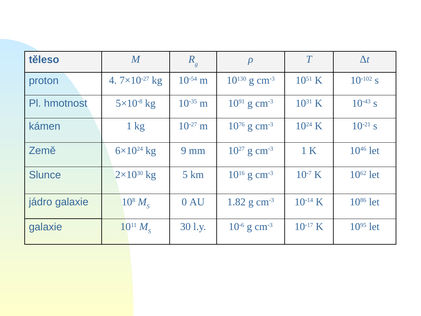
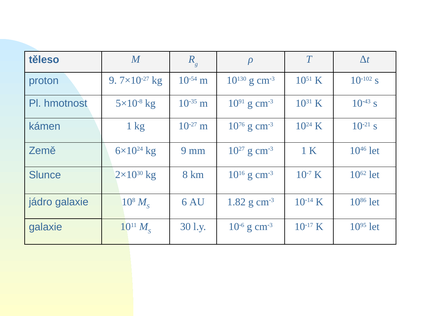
proton 4: 4 -> 9
5: 5 -> 8
0: 0 -> 6
